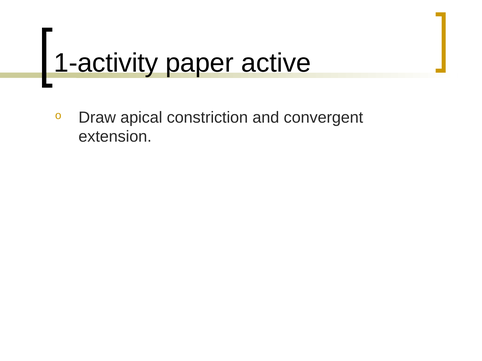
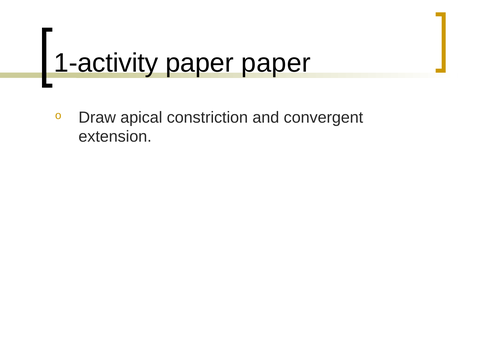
paper active: active -> paper
